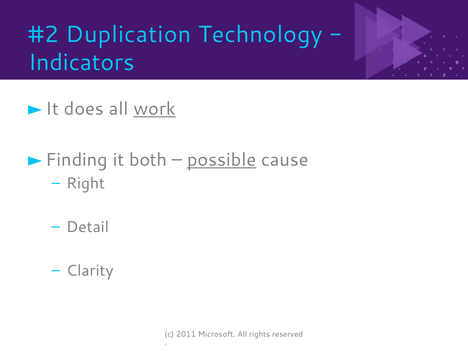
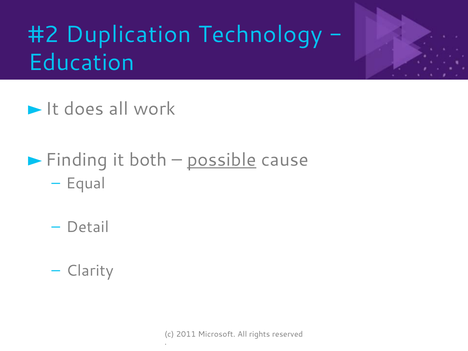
Indicators: Indicators -> Education
work underline: present -> none
Right: Right -> Equal
